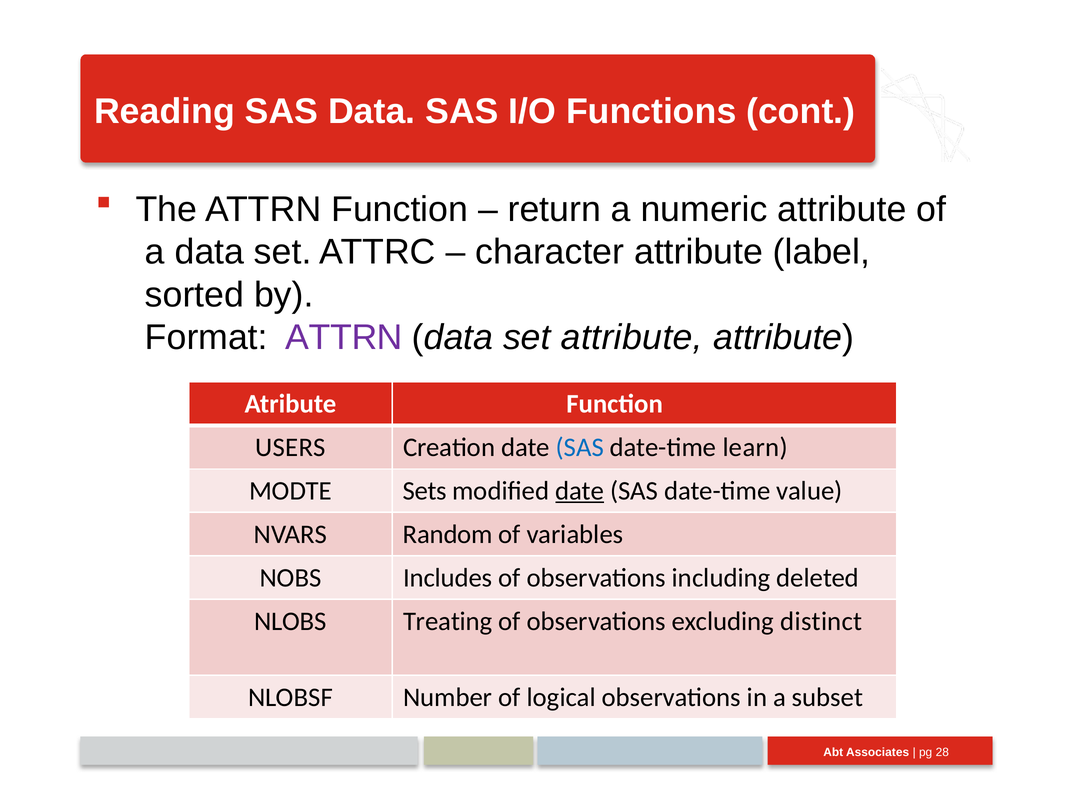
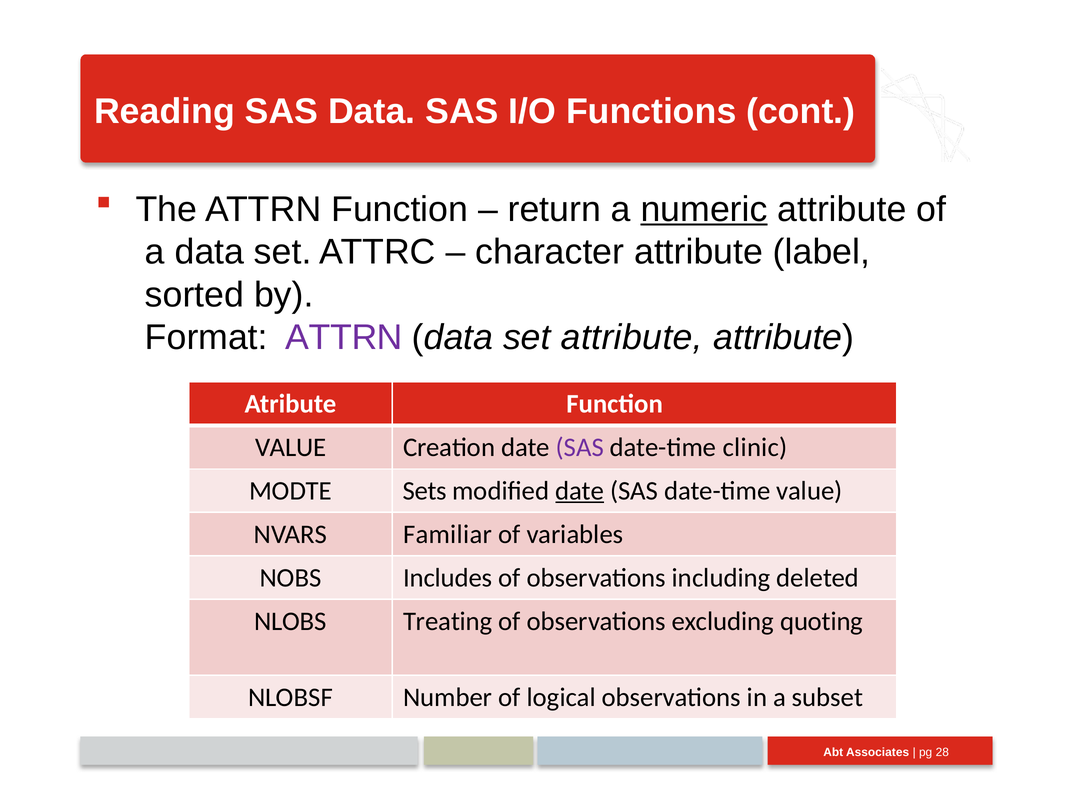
numeric underline: none -> present
USERS at (290, 448): USERS -> VALUE
SAS at (580, 448) colour: blue -> purple
learn: learn -> clinic
Random: Random -> Familiar
distinct: distinct -> quoting
